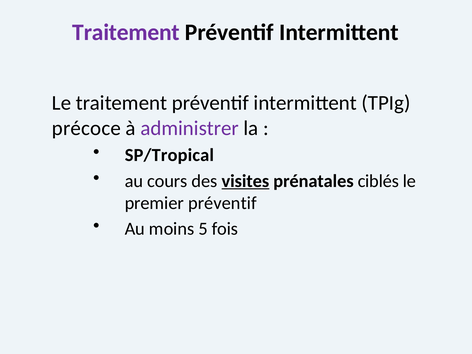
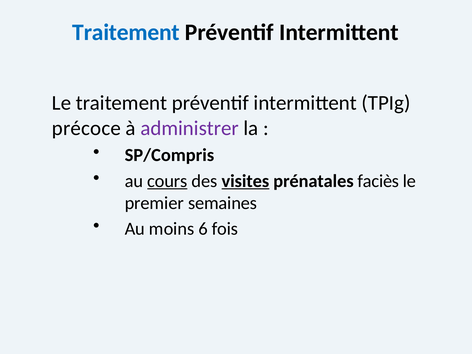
Traitement at (126, 32) colour: purple -> blue
SP/Tropical: SP/Tropical -> SP/Compris
cours underline: none -> present
ciblés: ciblés -> faciès
premier préventif: préventif -> semaines
5: 5 -> 6
